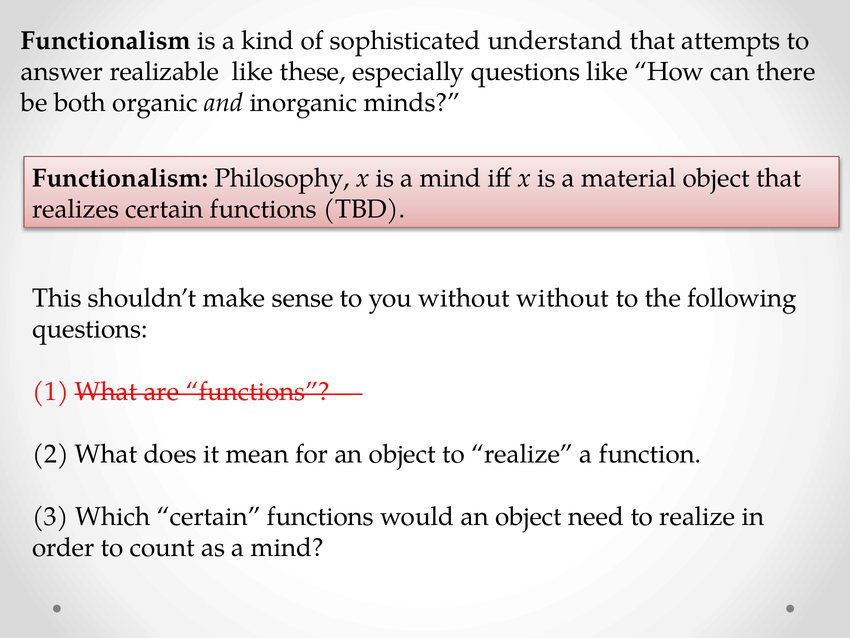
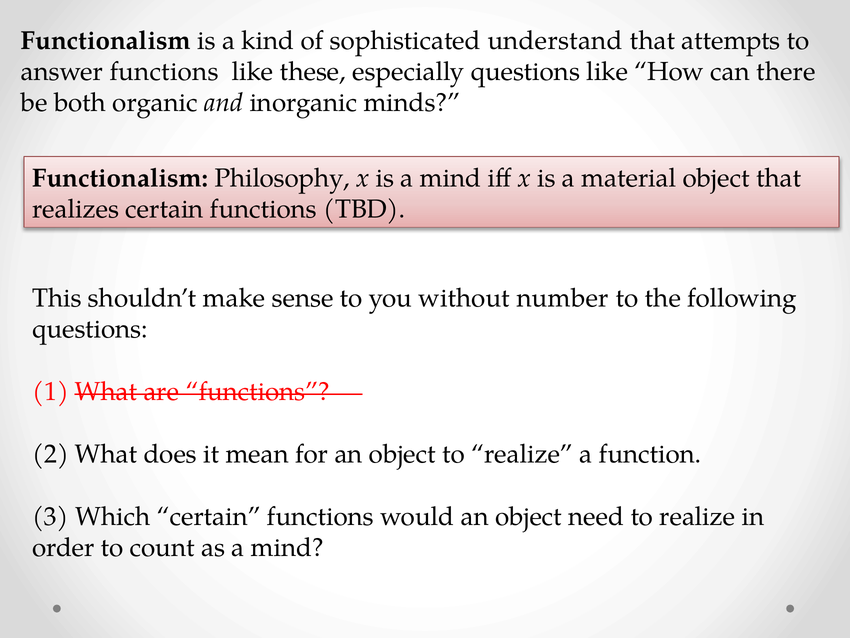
answer realizable: realizable -> functions
without without: without -> number
